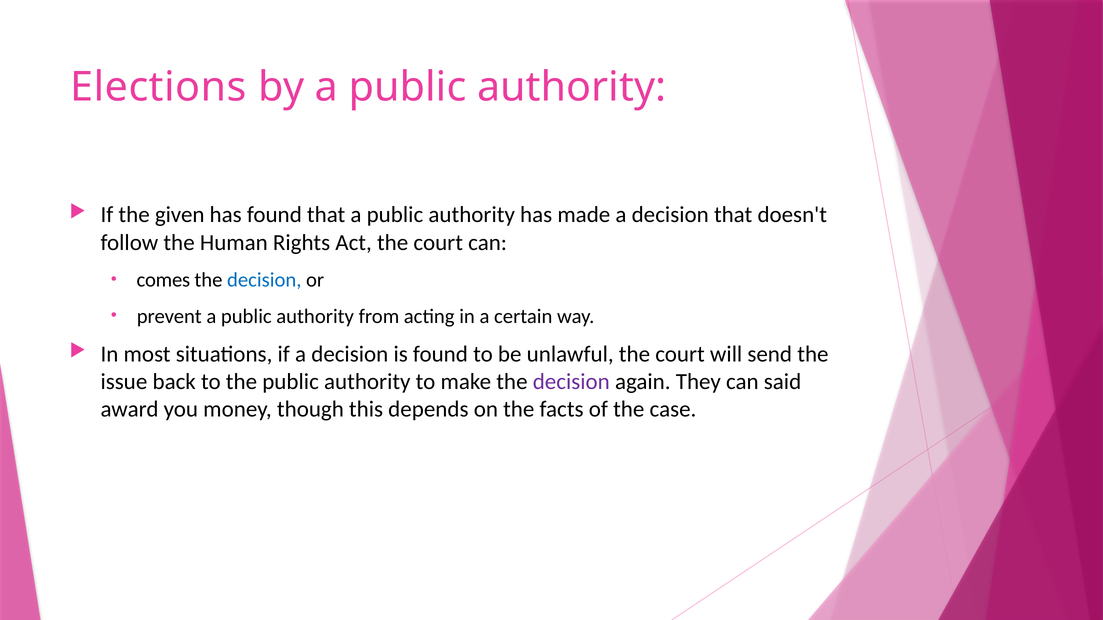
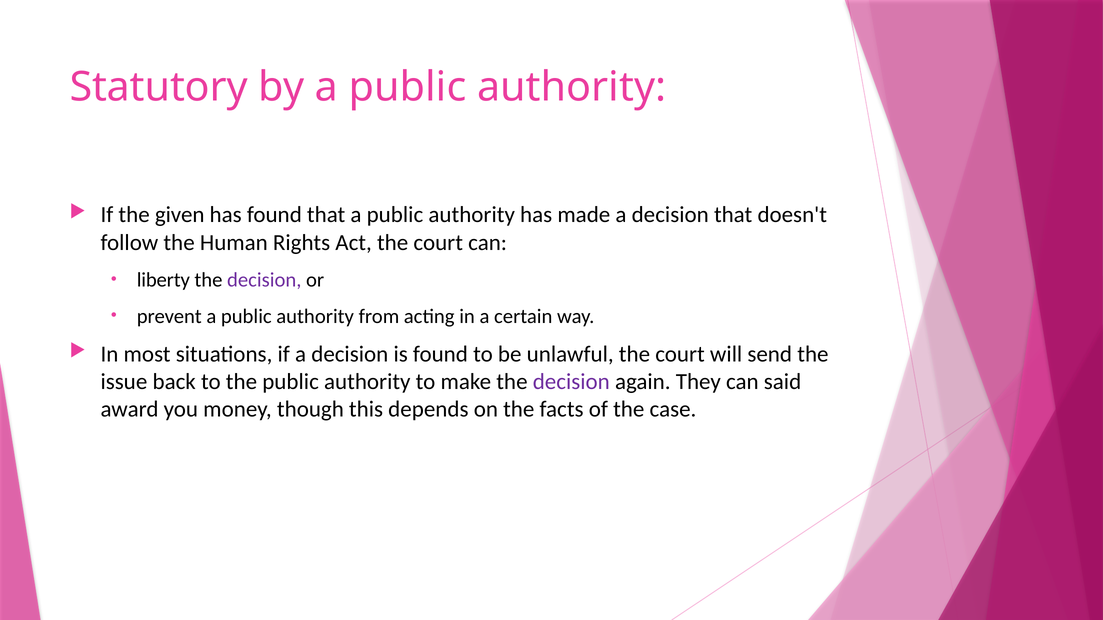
Elections: Elections -> Statutory
comes: comes -> liberty
decision at (264, 280) colour: blue -> purple
